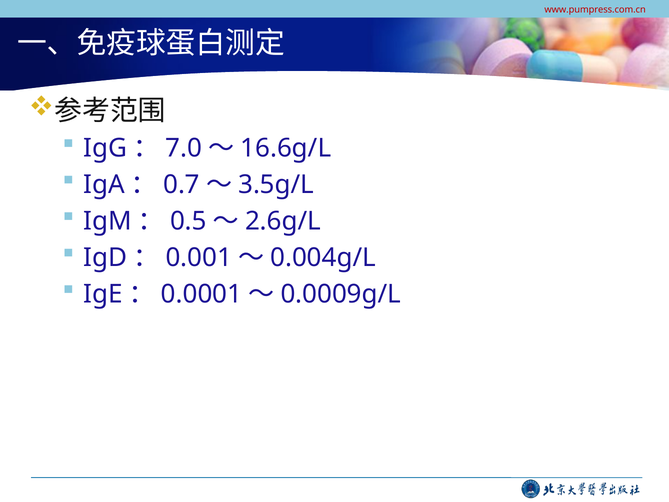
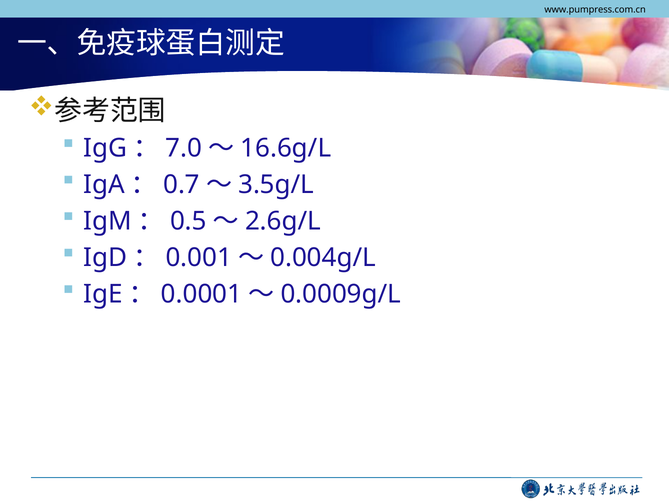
www.pumpress.com.cn colour: red -> black
